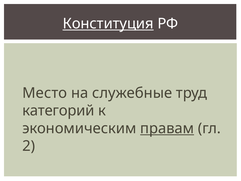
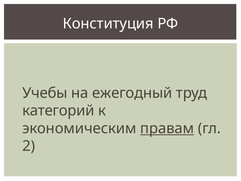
Конституция underline: present -> none
Место: Место -> Учебы
служебные: служебные -> ежегодный
